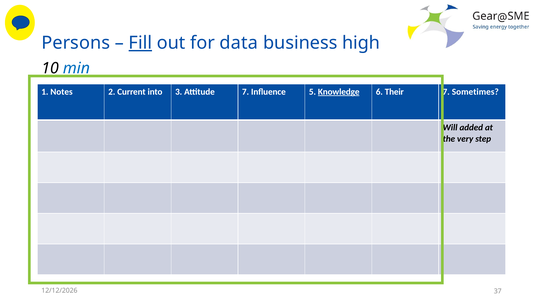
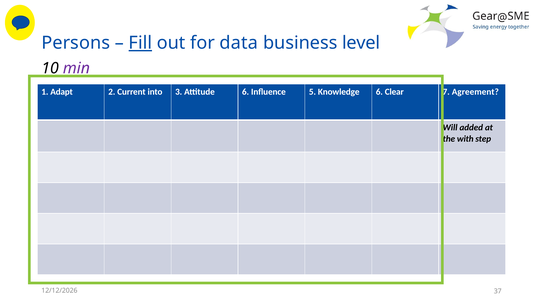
high: high -> level
min colour: blue -> purple
Notes: Notes -> Adapt
Attitude 7: 7 -> 6
Knowledge underline: present -> none
Their: Their -> Clear
Sometimes: Sometimes -> Agreement
very: very -> with
